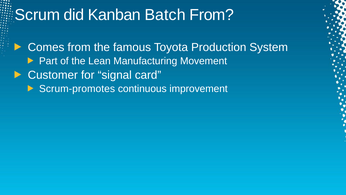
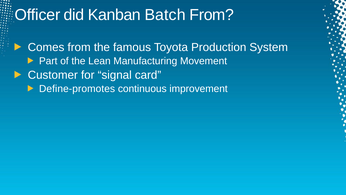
Scrum: Scrum -> Officer
Scrum-promotes: Scrum-promotes -> Define-promotes
